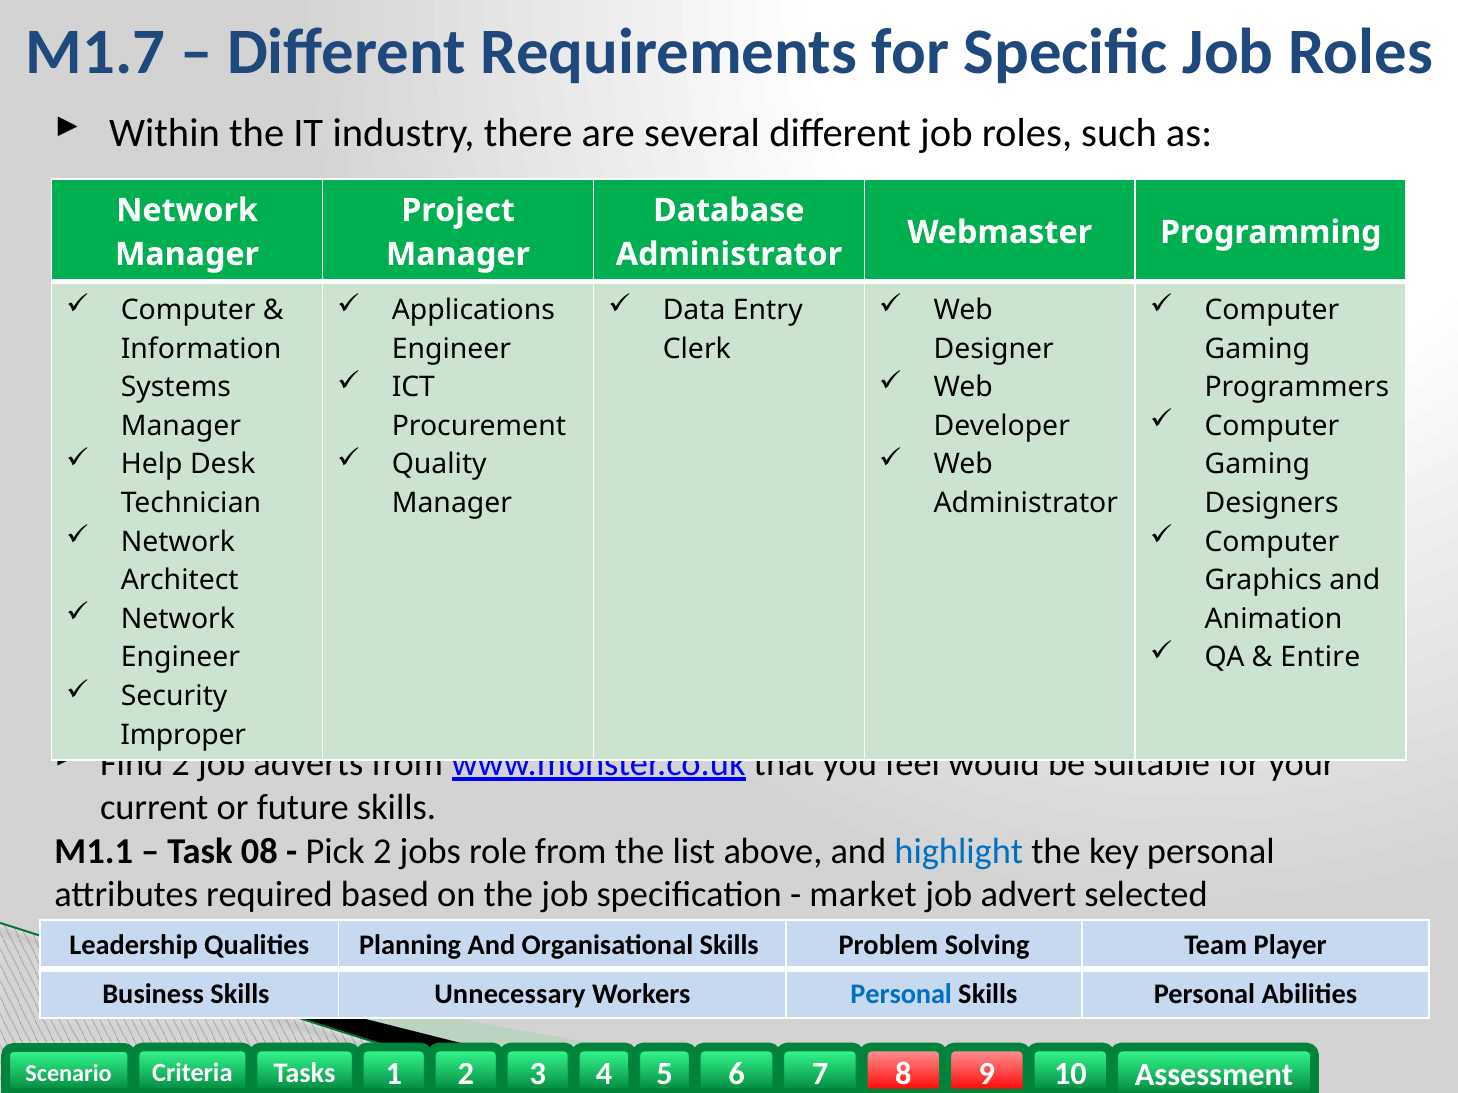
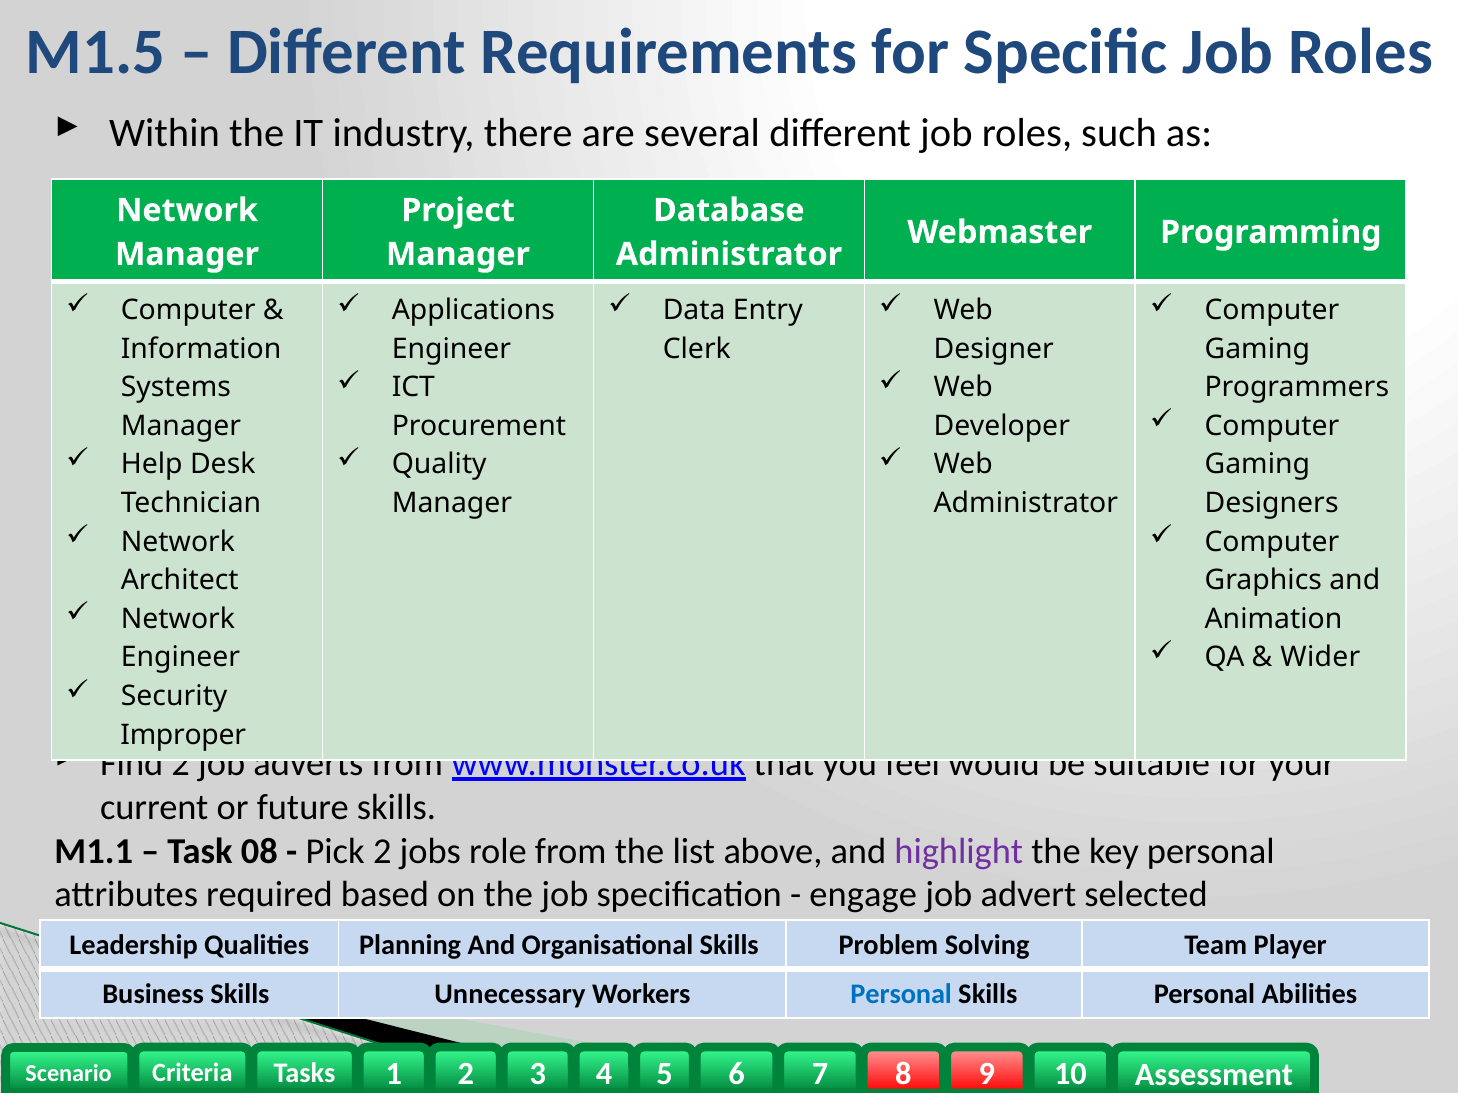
M1.7: M1.7 -> M1.5
Entire: Entire -> Wider
highlight colour: blue -> purple
market: market -> engage
